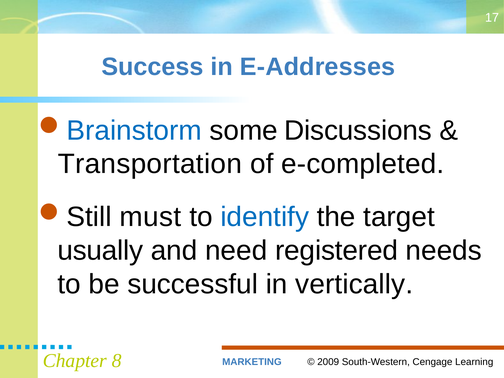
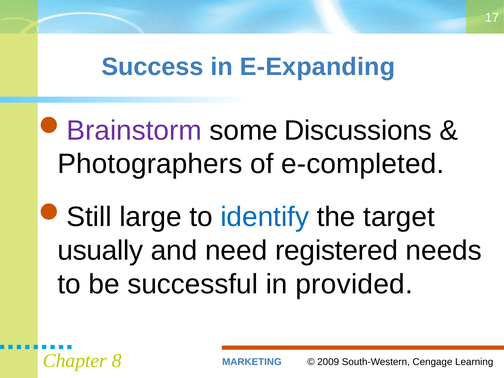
E-Addresses: E-Addresses -> E-Expanding
Brainstorm colour: blue -> purple
Transportation: Transportation -> Photographers
must: must -> large
vertically: vertically -> provided
